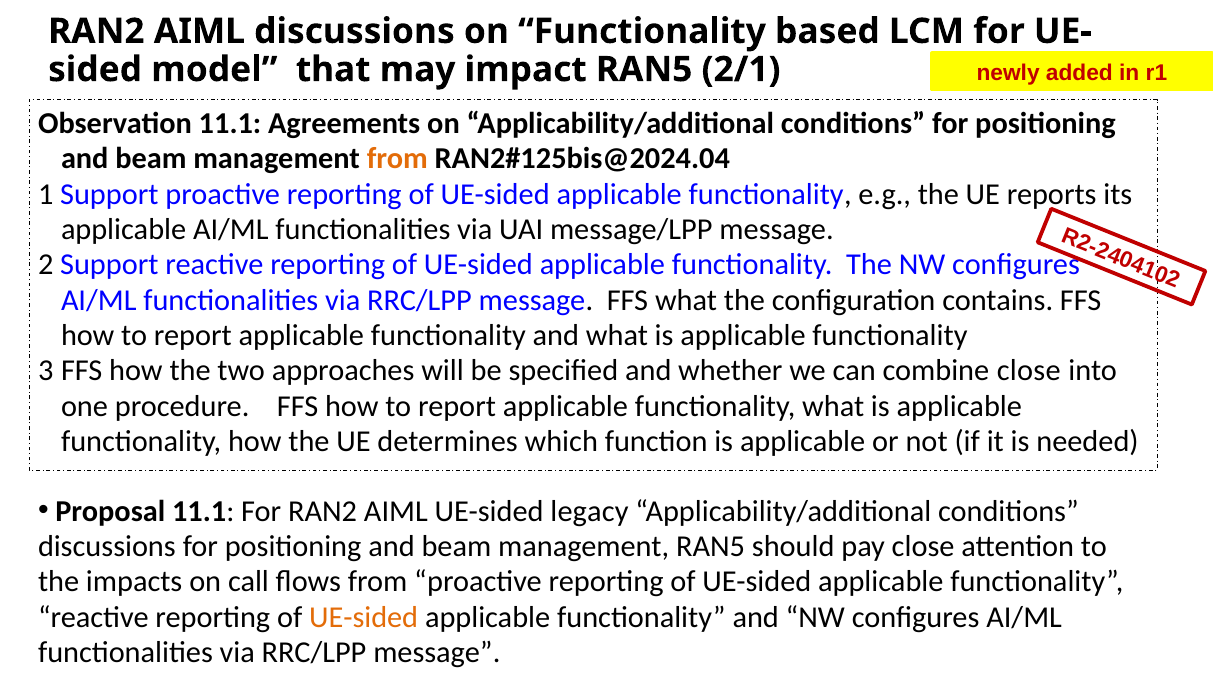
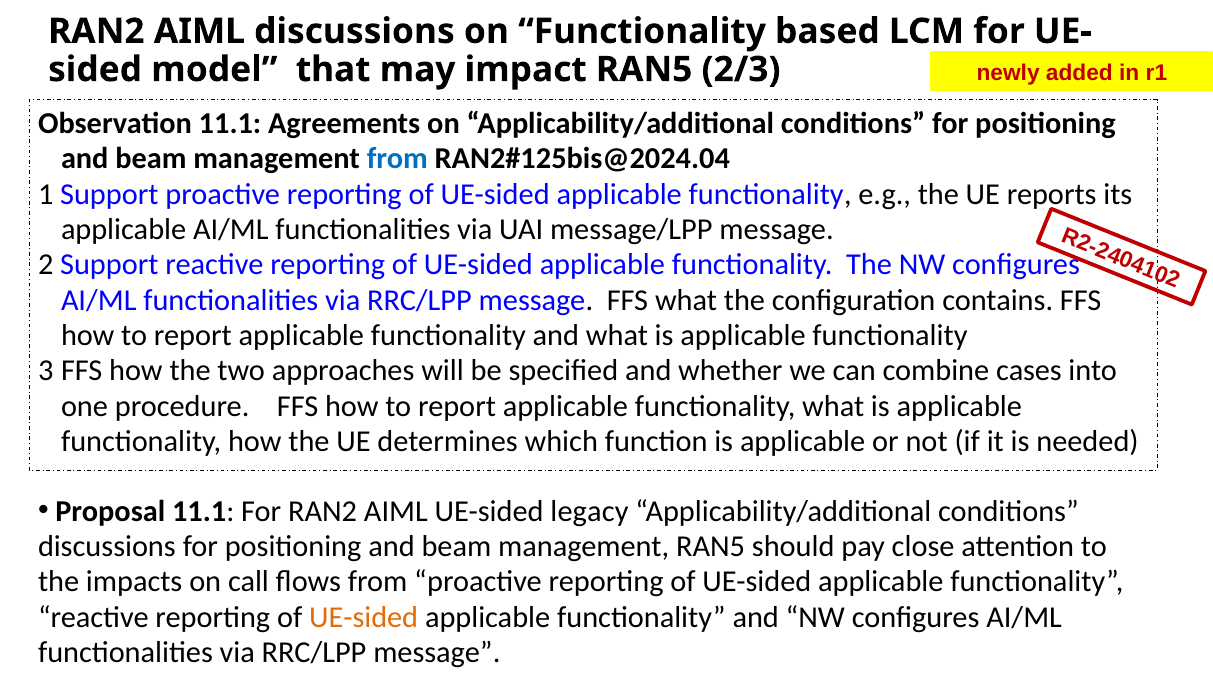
2/1: 2/1 -> 2/3
from at (397, 159) colour: orange -> blue
combine close: close -> cases
